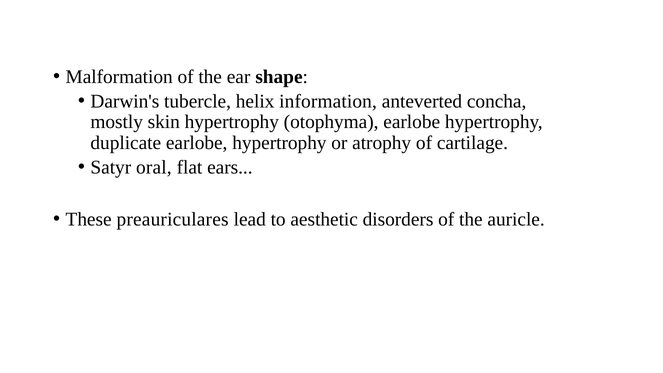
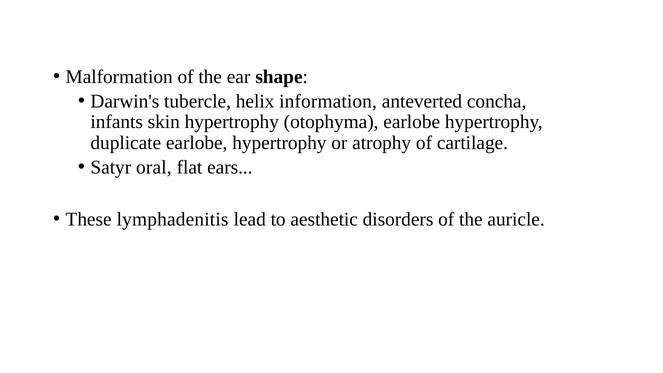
mostly: mostly -> infants
preauriculares: preauriculares -> lymphadenitis
